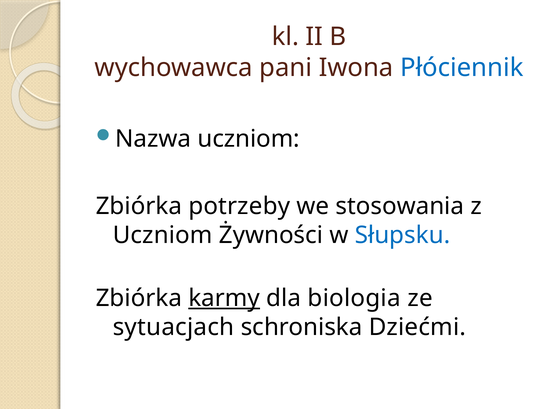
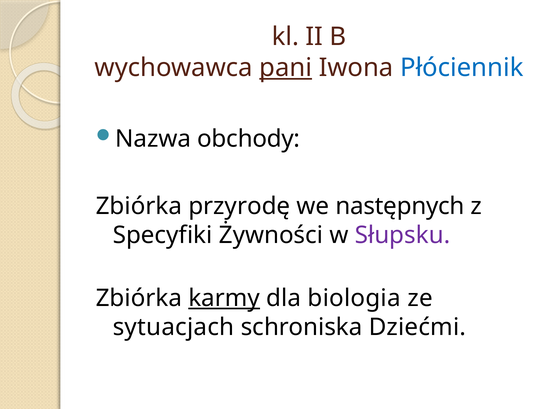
pani underline: none -> present
Nazwa uczniom: uczniom -> obchody
potrzeby: potrzeby -> przyrodę
stosowania: stosowania -> następnych
Uczniom at (163, 235): Uczniom -> Specyfiki
Słupsku colour: blue -> purple
